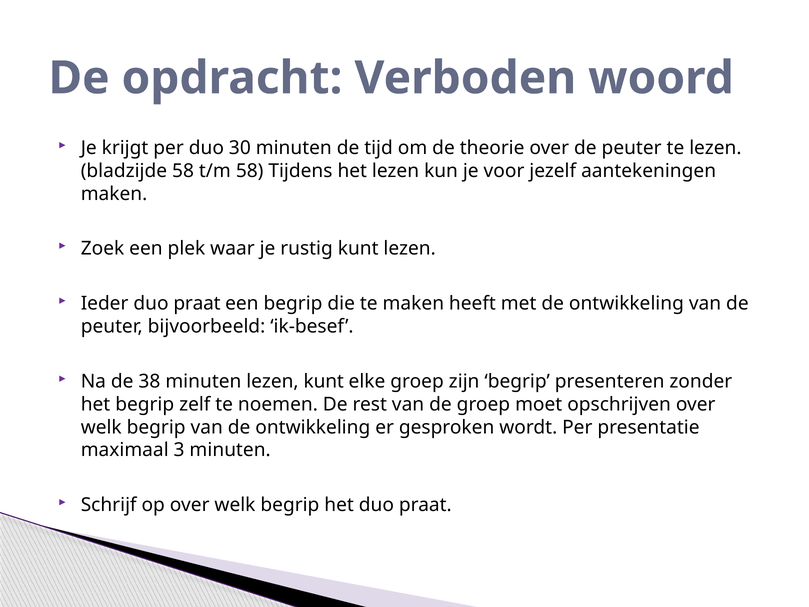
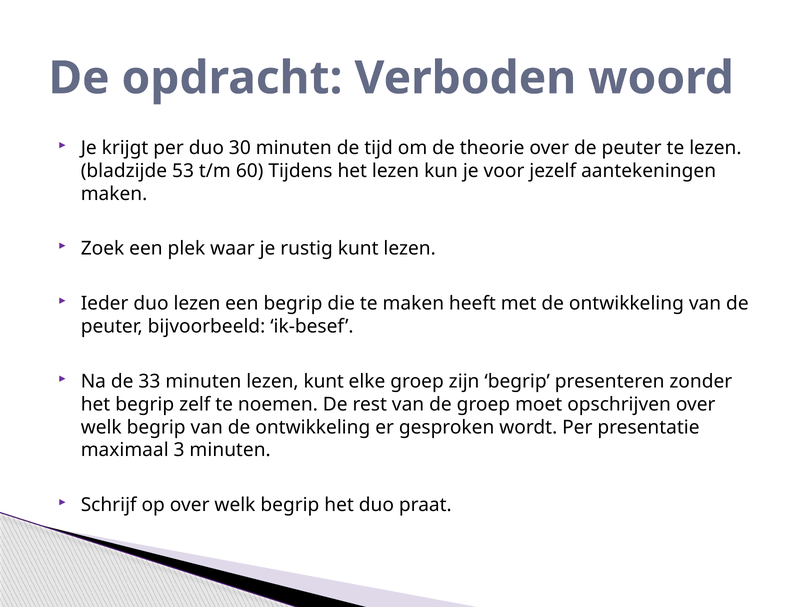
bladzijde 58: 58 -> 53
t/m 58: 58 -> 60
Ieder duo praat: praat -> lezen
38: 38 -> 33
